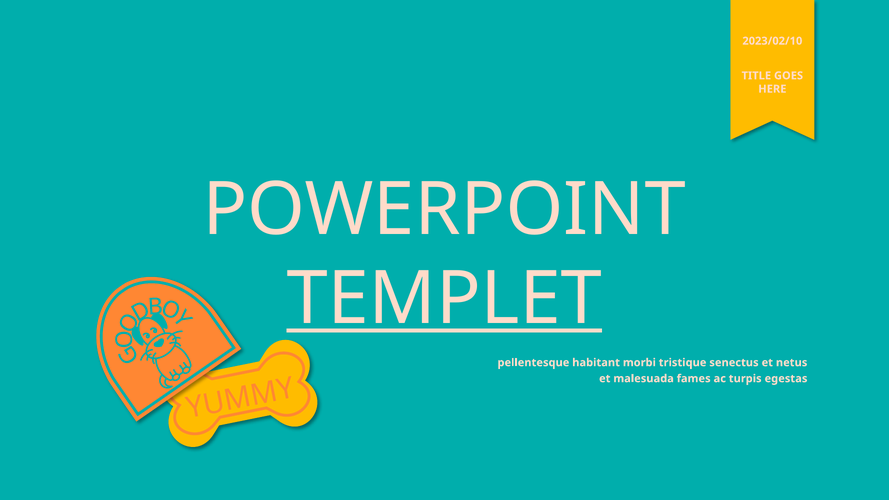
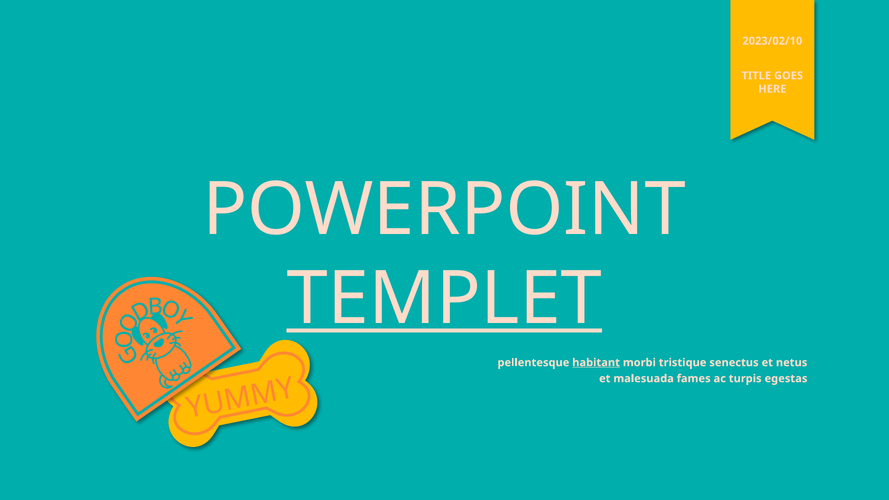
habitant underline: none -> present
